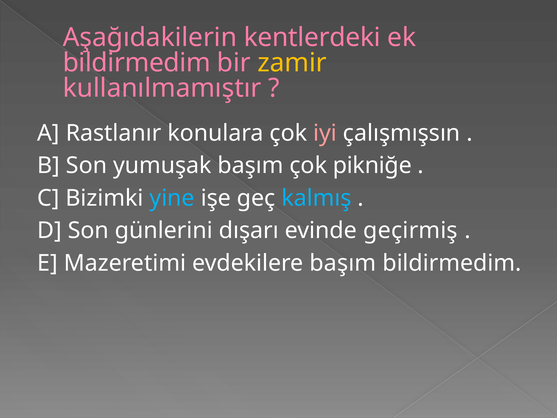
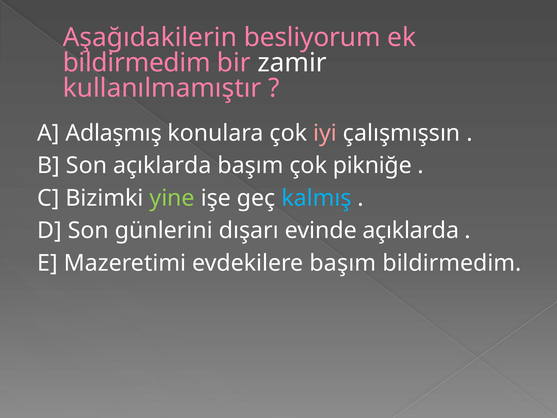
kentlerdeki: kentlerdeki -> besliyorum
zamir colour: yellow -> white
Rastlanır: Rastlanır -> Adlaşmış
Son yumuşak: yumuşak -> açıklarda
yine colour: light blue -> light green
evinde geçirmiş: geçirmiş -> açıklarda
